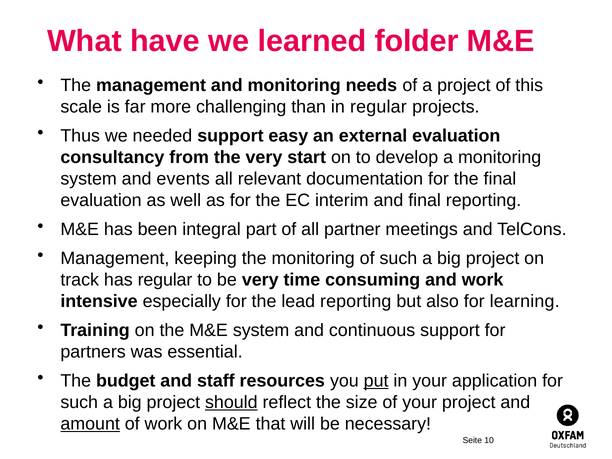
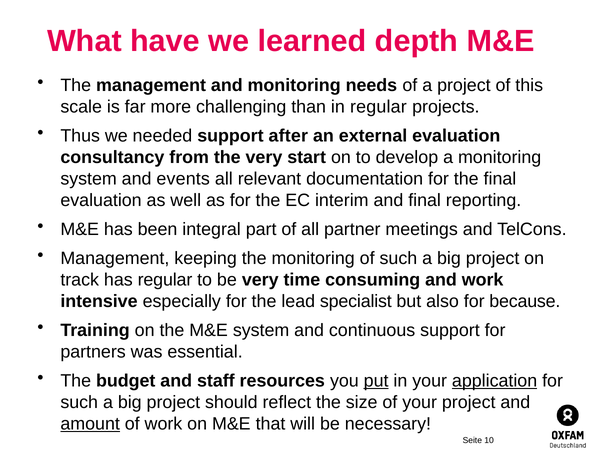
folder: folder -> depth
easy: easy -> after
lead reporting: reporting -> specialist
learning: learning -> because
application underline: none -> present
should underline: present -> none
